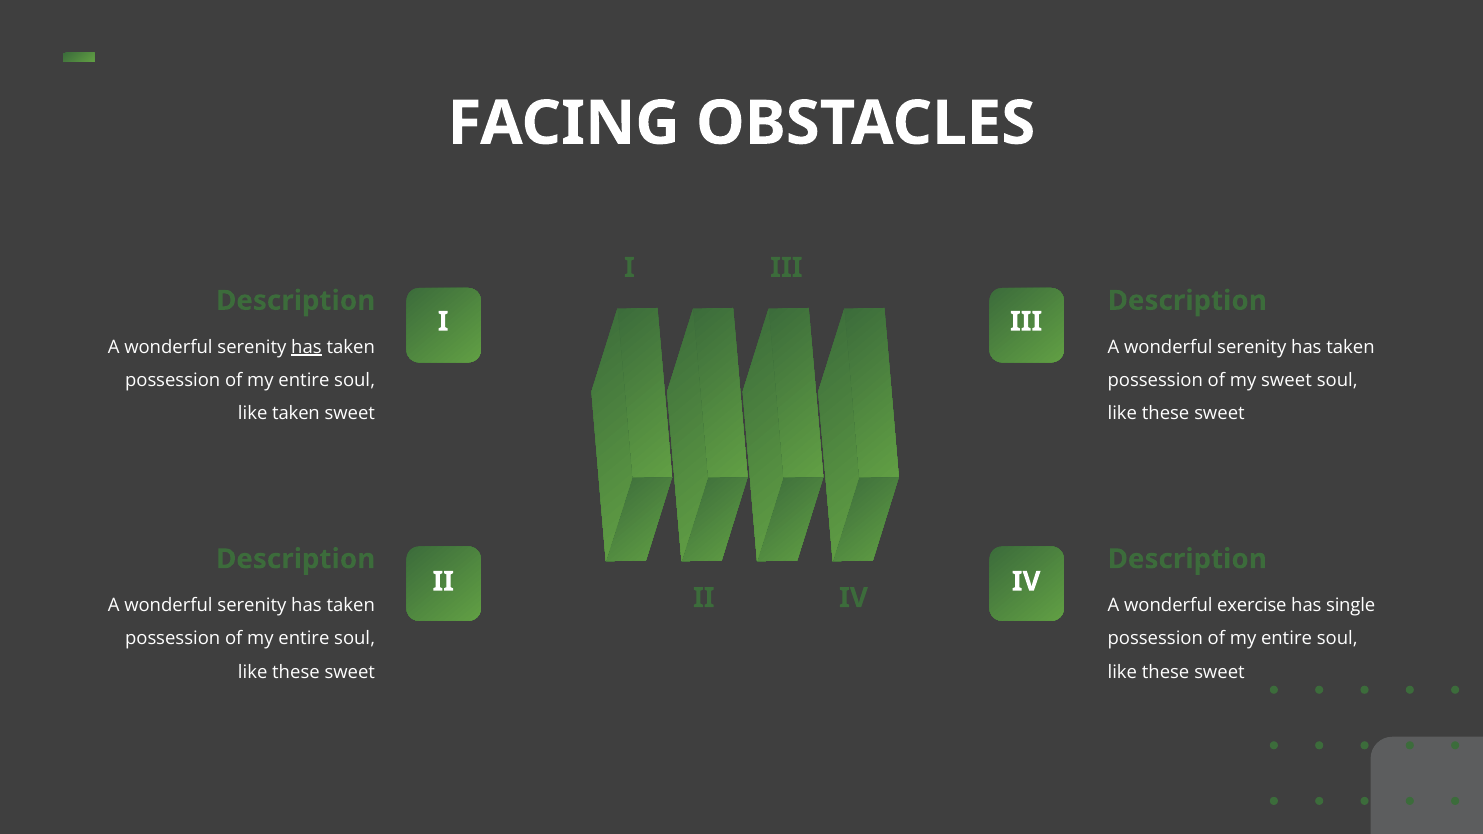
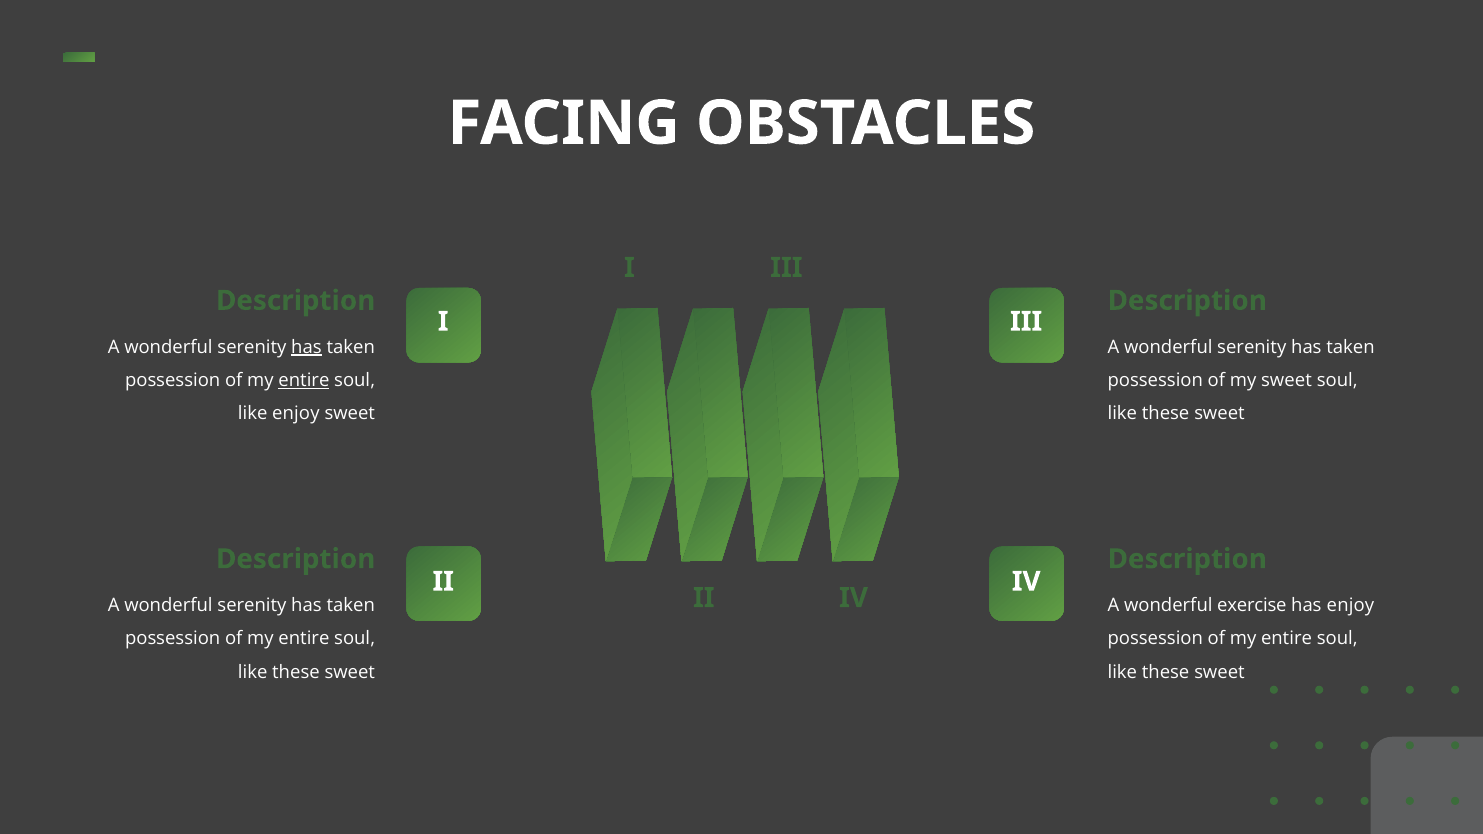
entire at (304, 380) underline: none -> present
like taken: taken -> enjoy
has single: single -> enjoy
